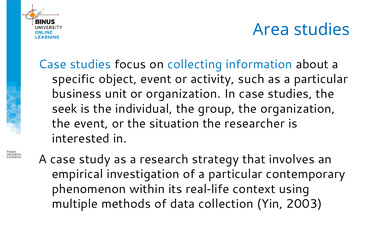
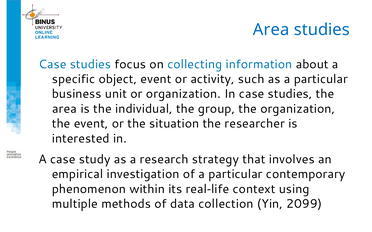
seek at (65, 109): seek -> area
2003: 2003 -> 2099
